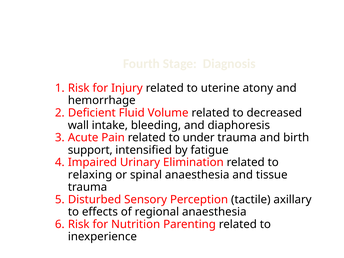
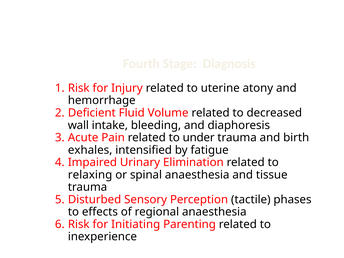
support: support -> exhales
axillary: axillary -> phases
Nutrition: Nutrition -> Initiating
